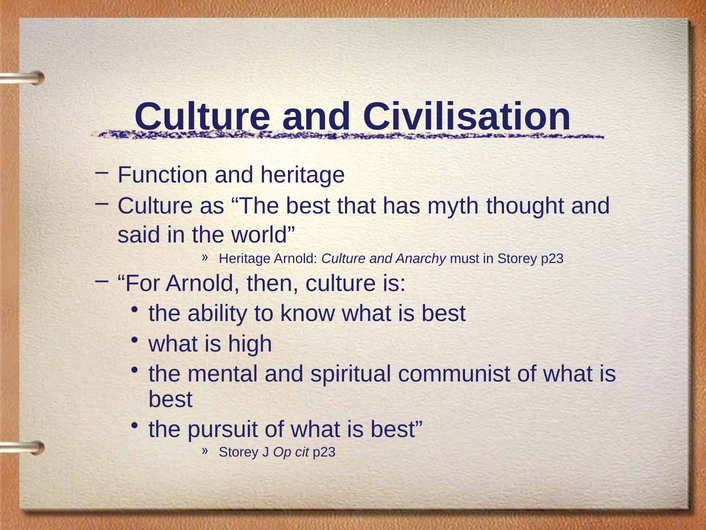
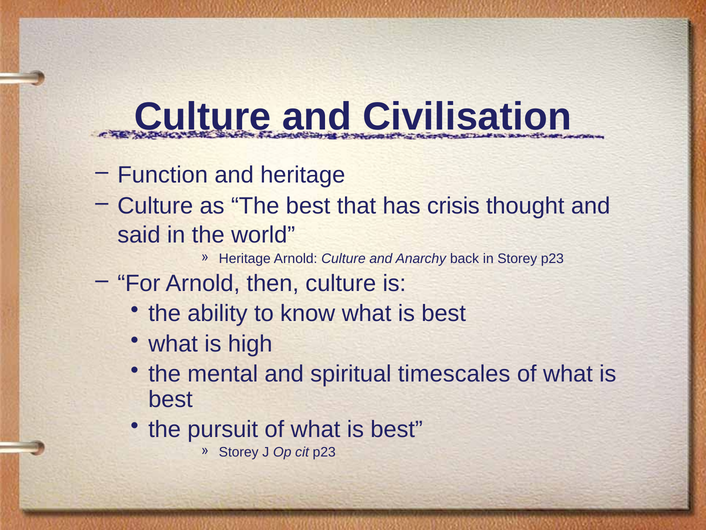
myth: myth -> crisis
must: must -> back
communist: communist -> timescales
